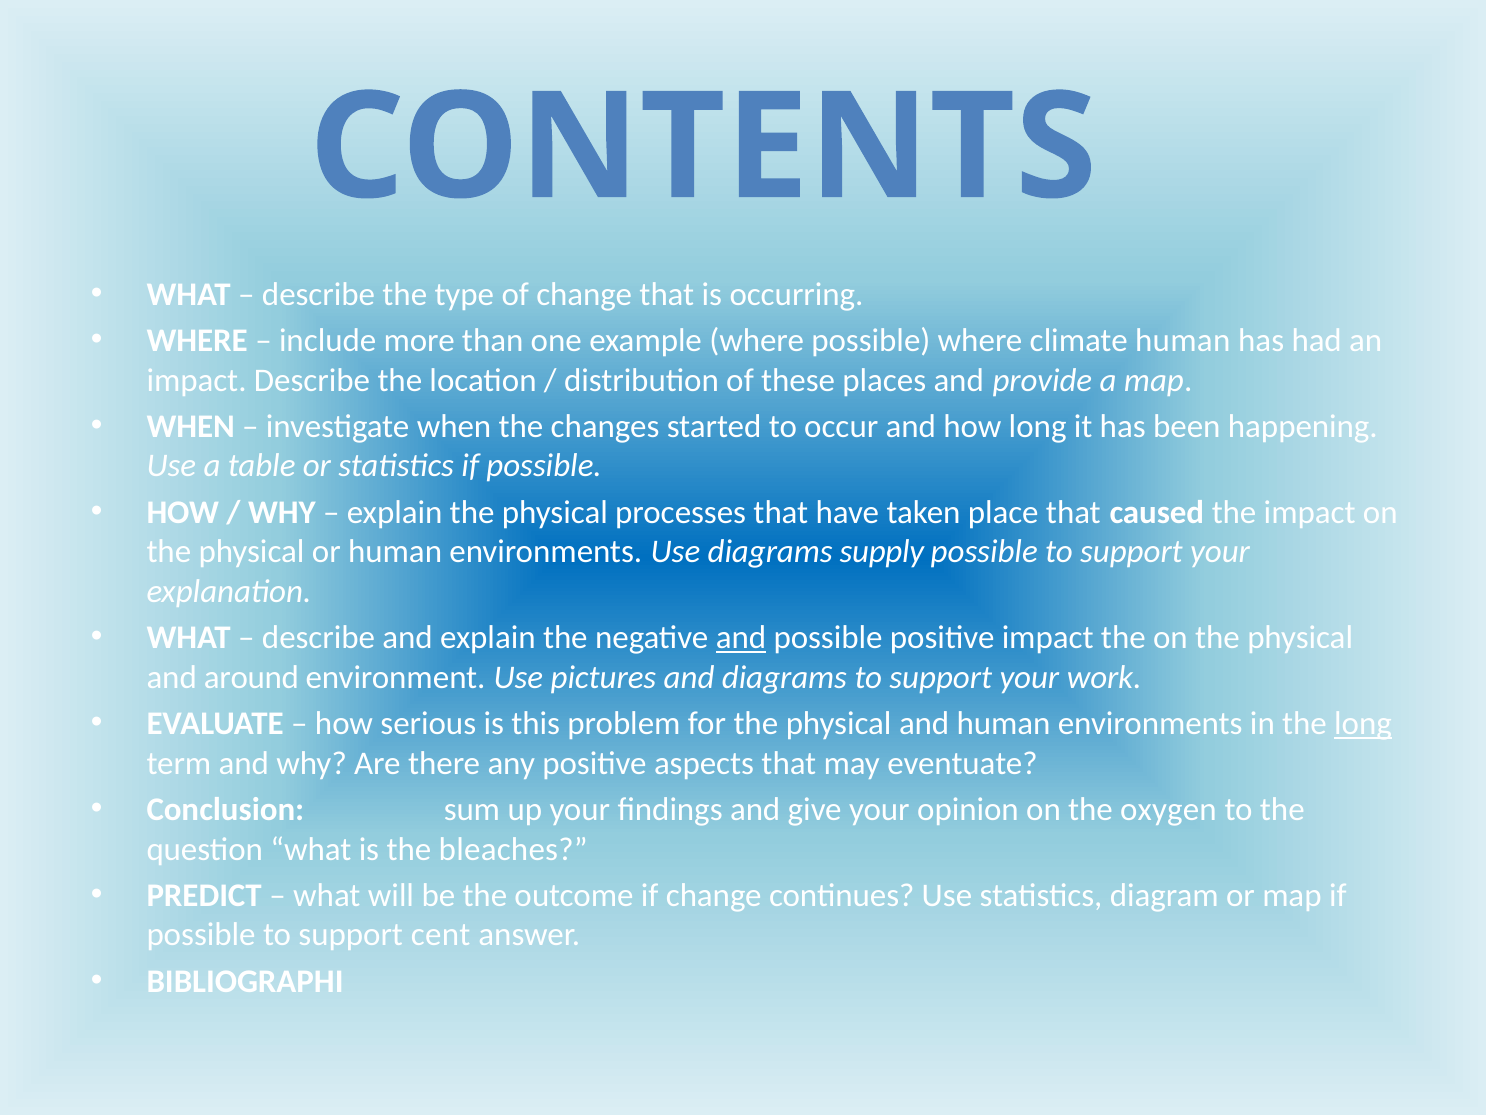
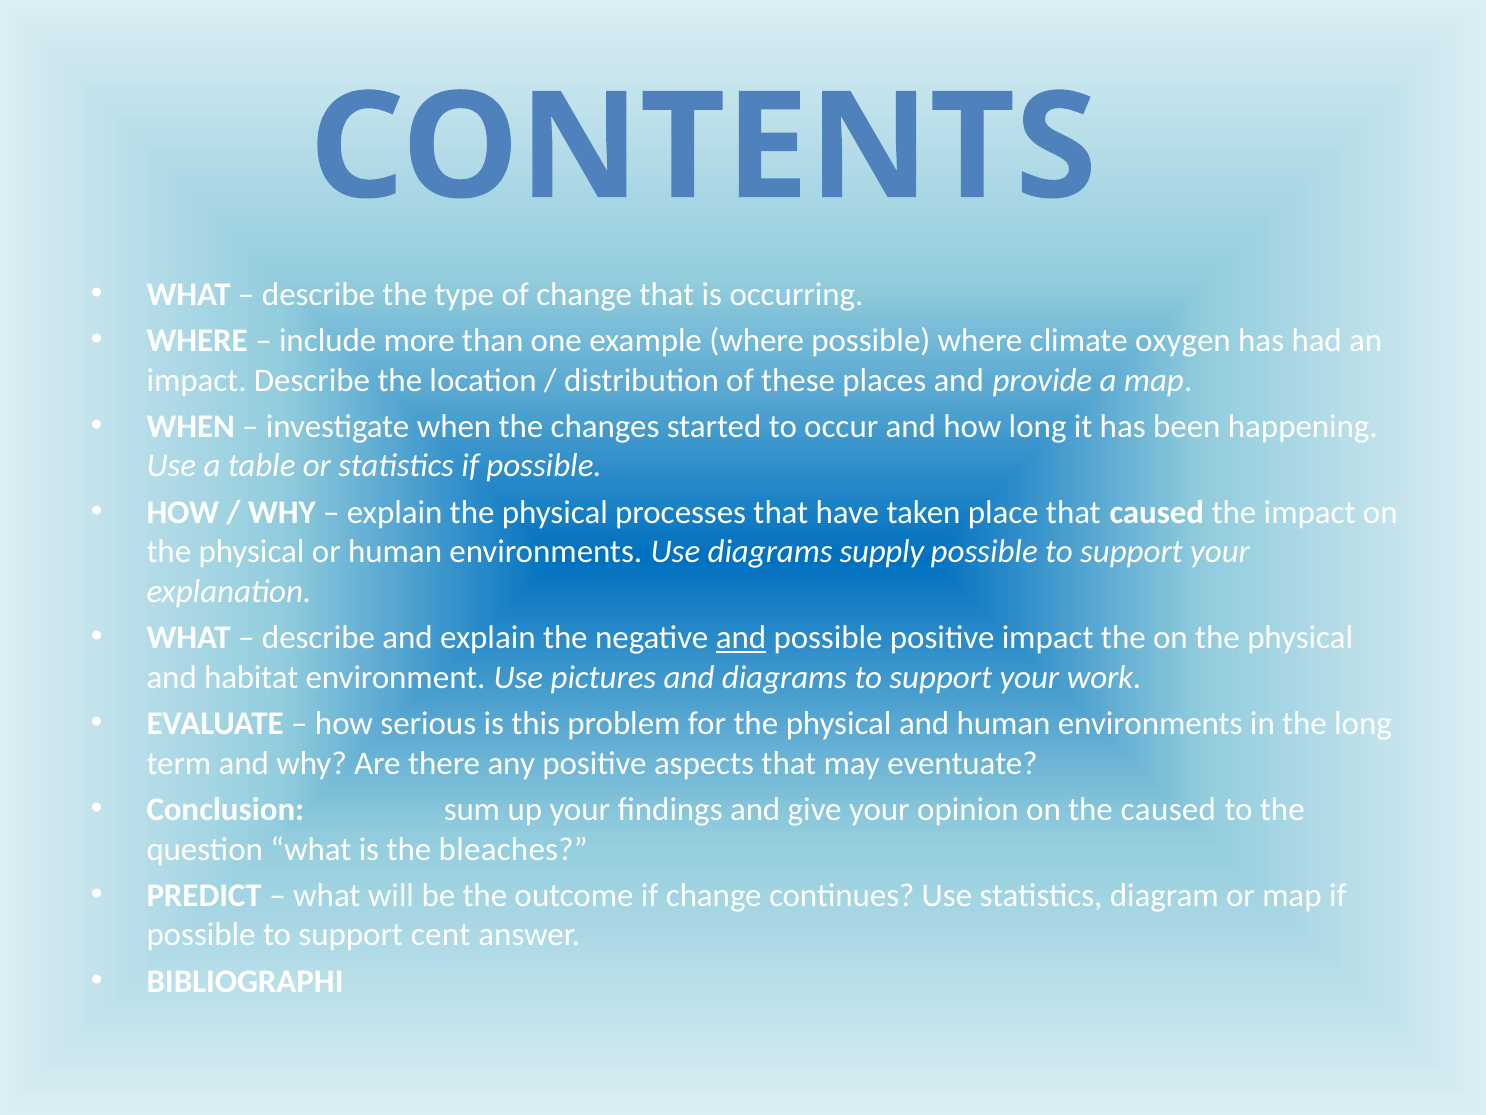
climate human: human -> oxygen
around: around -> habitat
long at (1363, 723) underline: present -> none
the oxygen: oxygen -> caused
